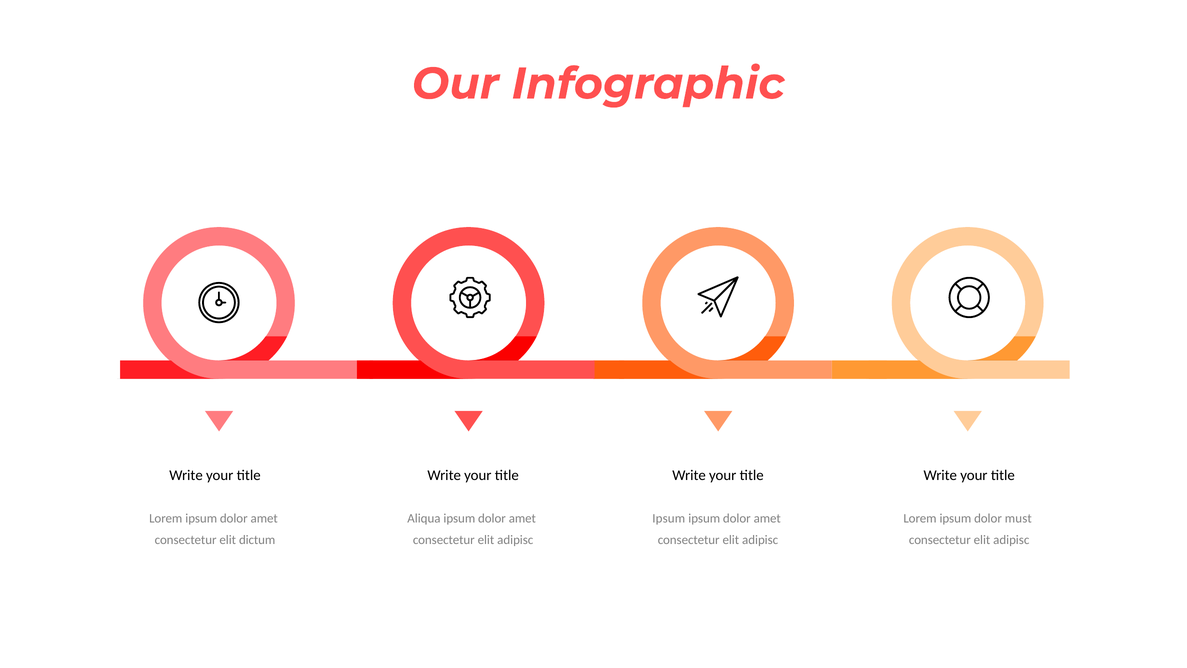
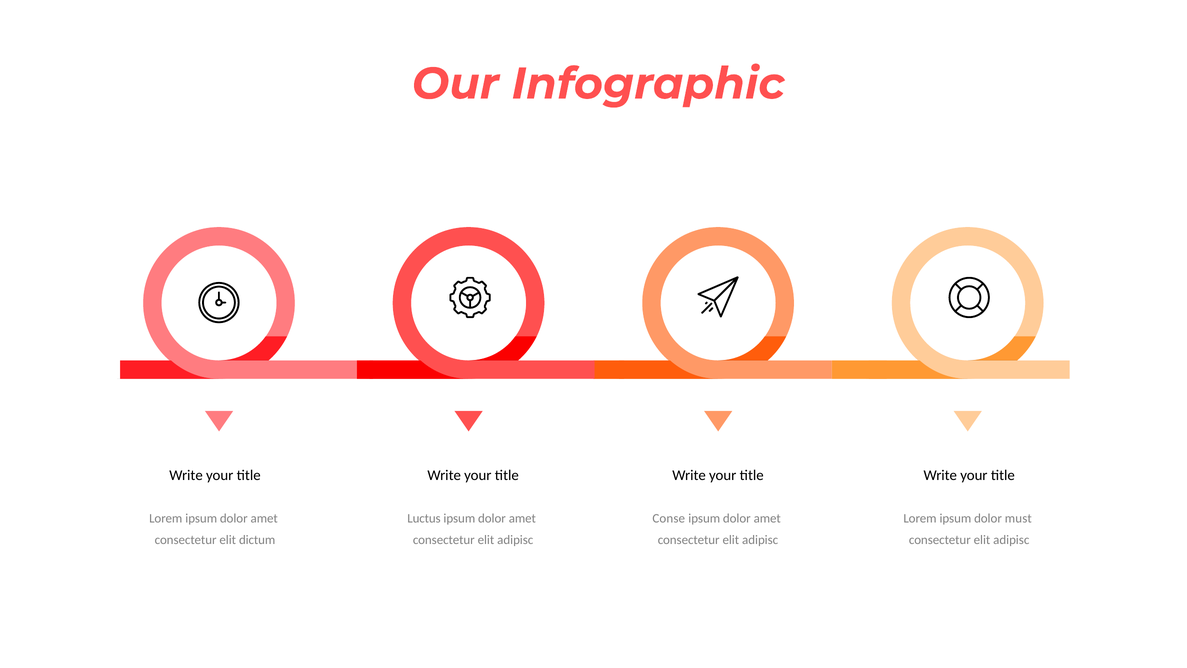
Aliqua: Aliqua -> Luctus
Ipsum at (669, 518): Ipsum -> Conse
